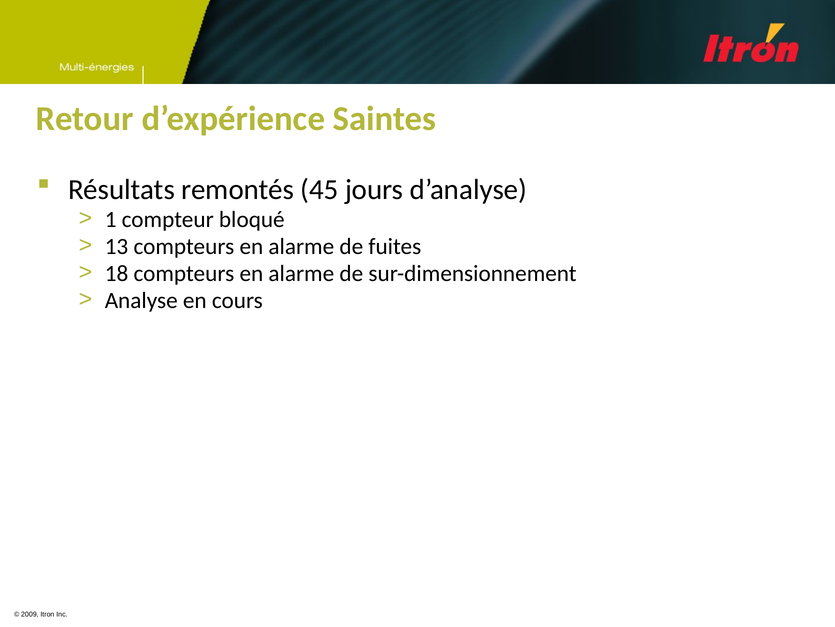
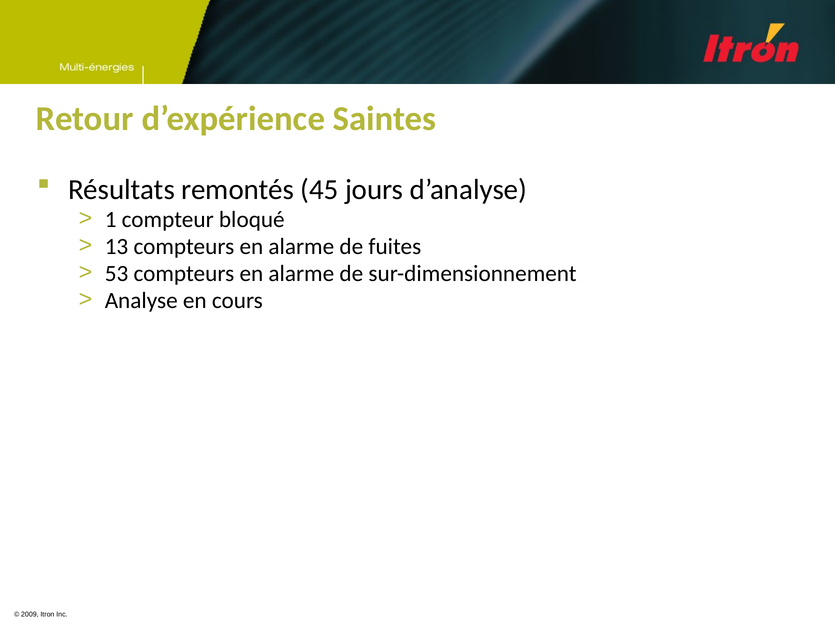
18: 18 -> 53
